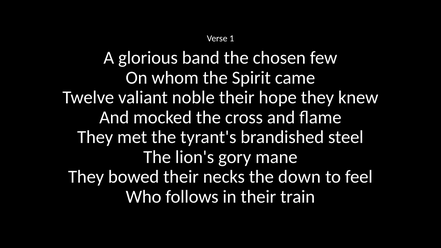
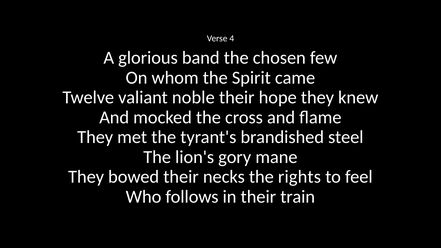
1: 1 -> 4
down: down -> rights
